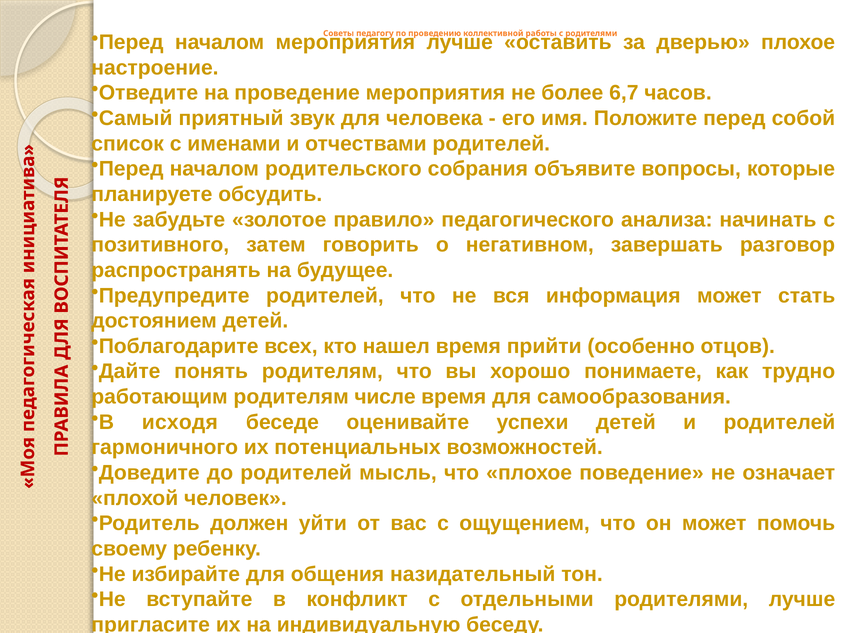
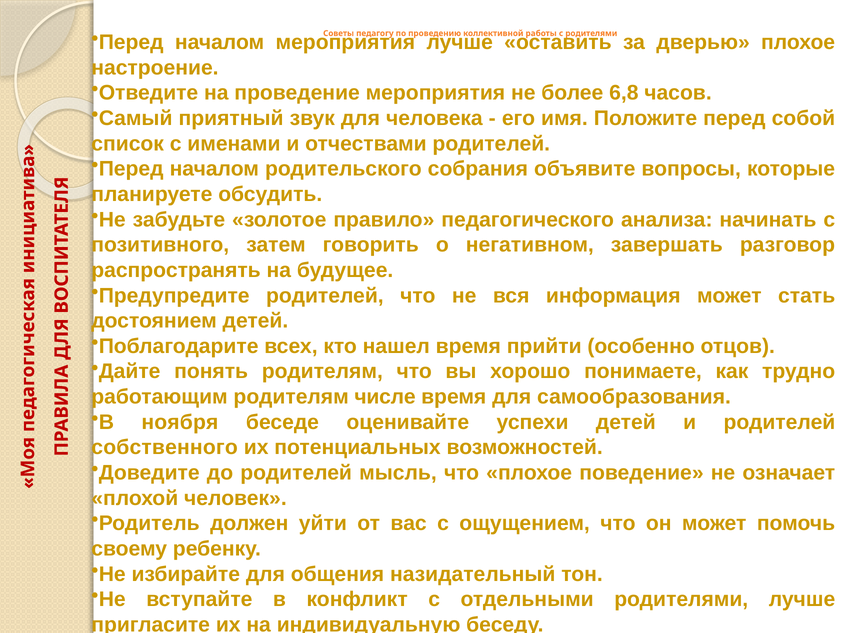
6,7: 6,7 -> 6,8
исходя: исходя -> ноября
гармоничного: гармоничного -> собственного
